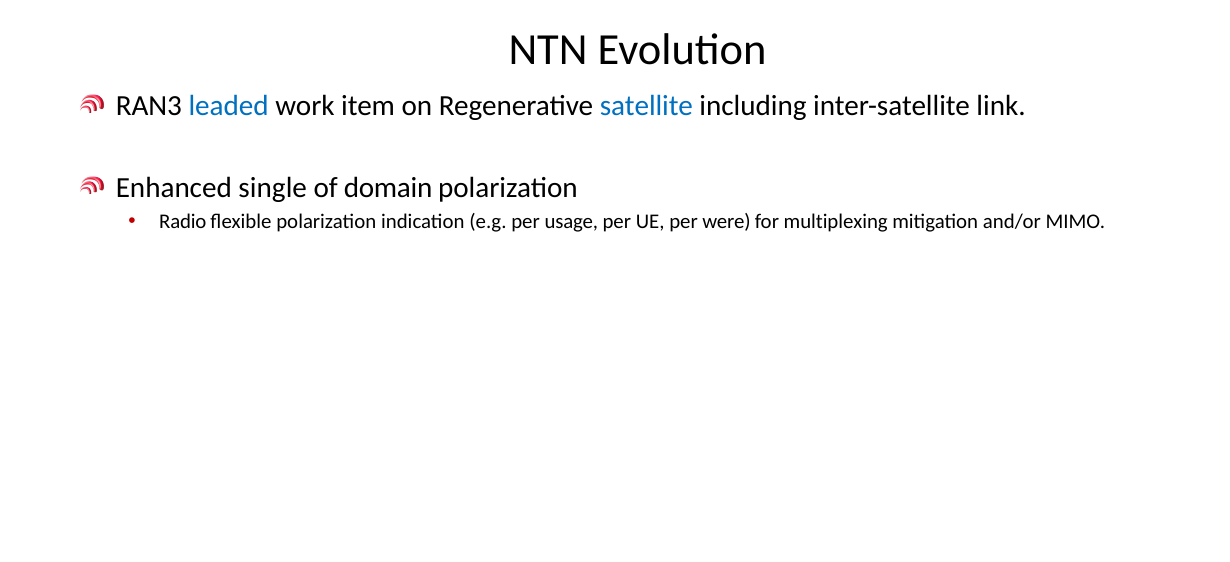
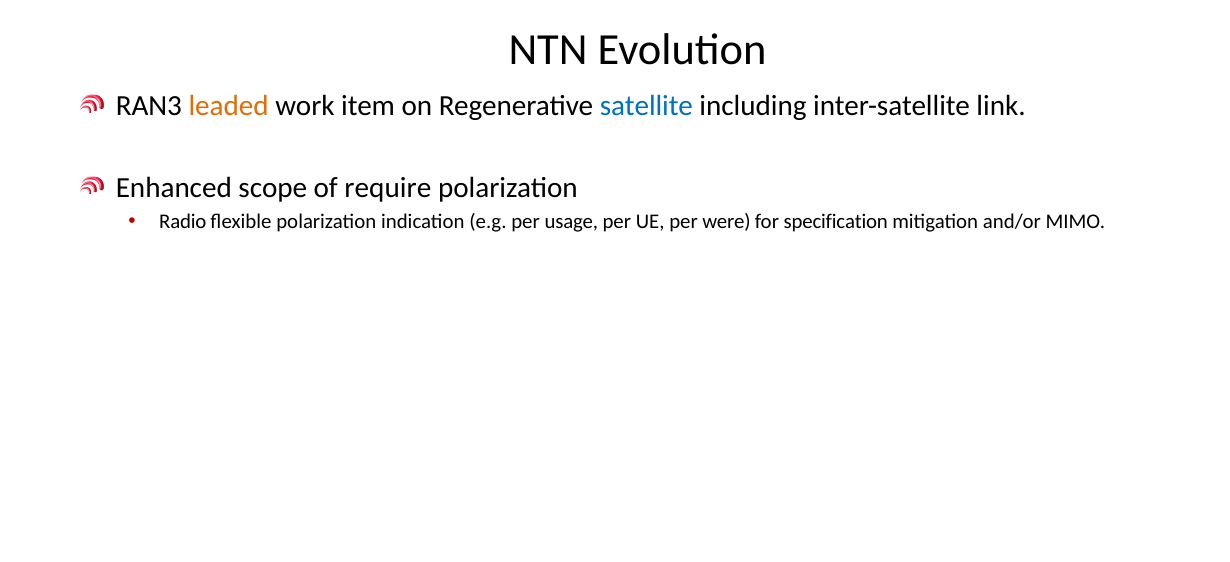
leaded colour: blue -> orange
single: single -> scope
domain: domain -> require
multiplexing: multiplexing -> specification
